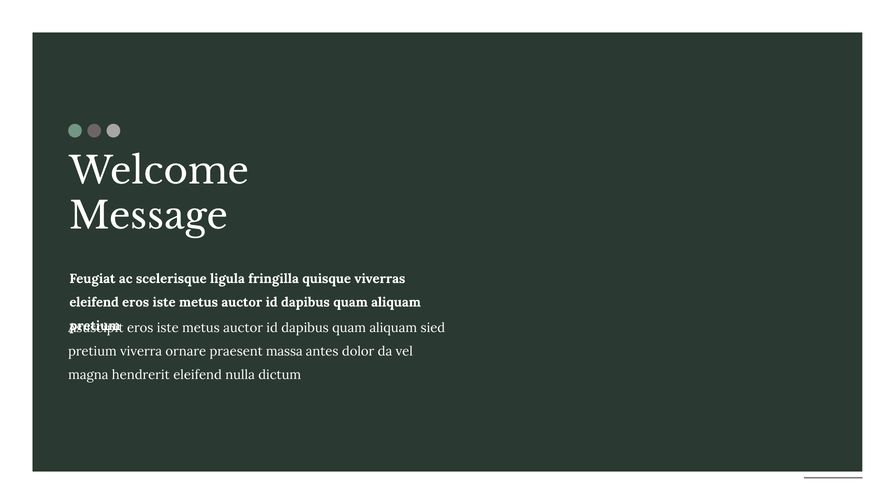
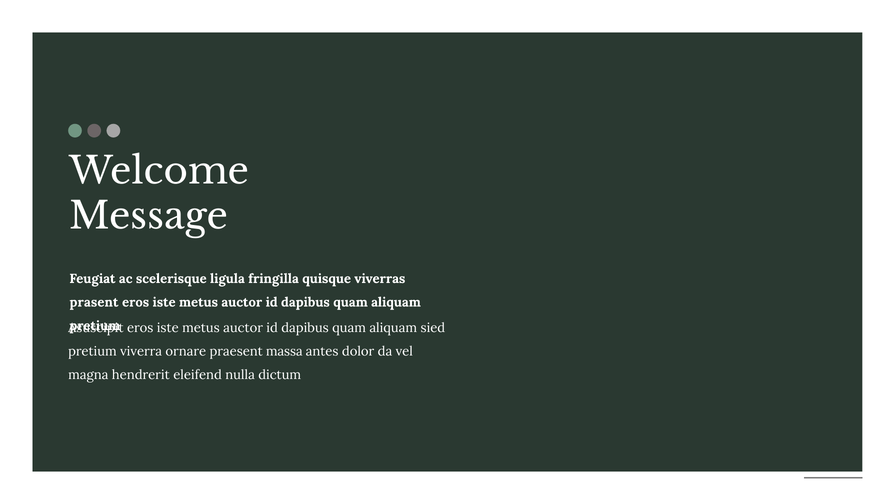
eleifend at (94, 302): eleifend -> prasent
